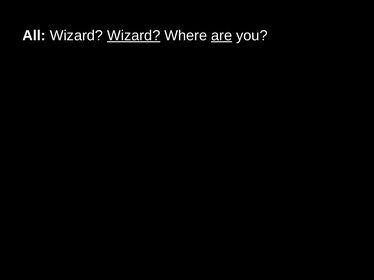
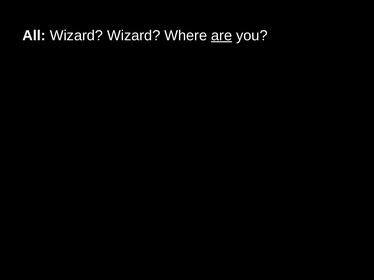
Wizard at (134, 36) underline: present -> none
